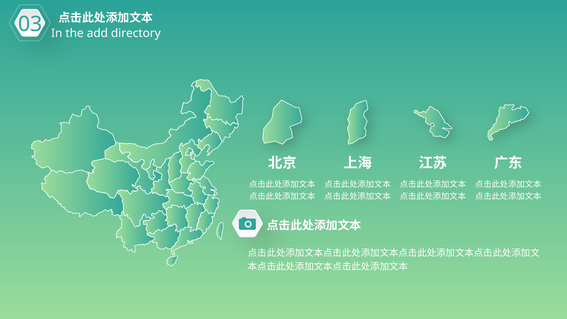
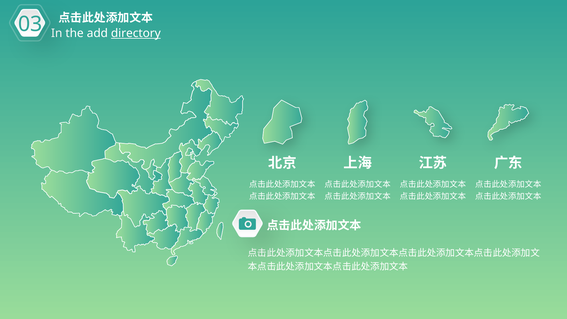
directory underline: none -> present
